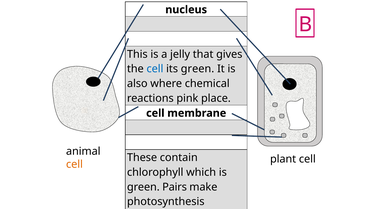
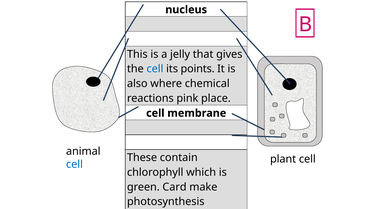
its green: green -> points
cell at (74, 164) colour: orange -> blue
Pairs: Pairs -> Card
